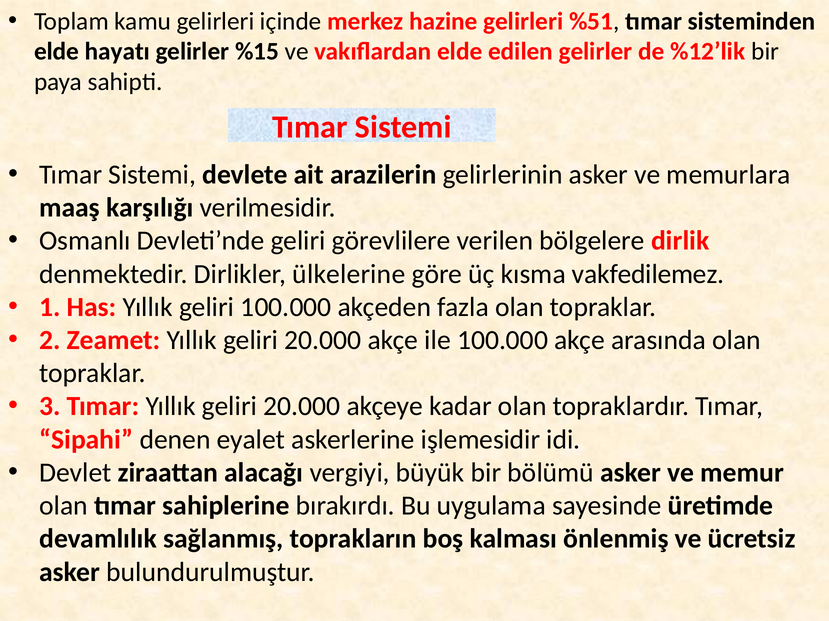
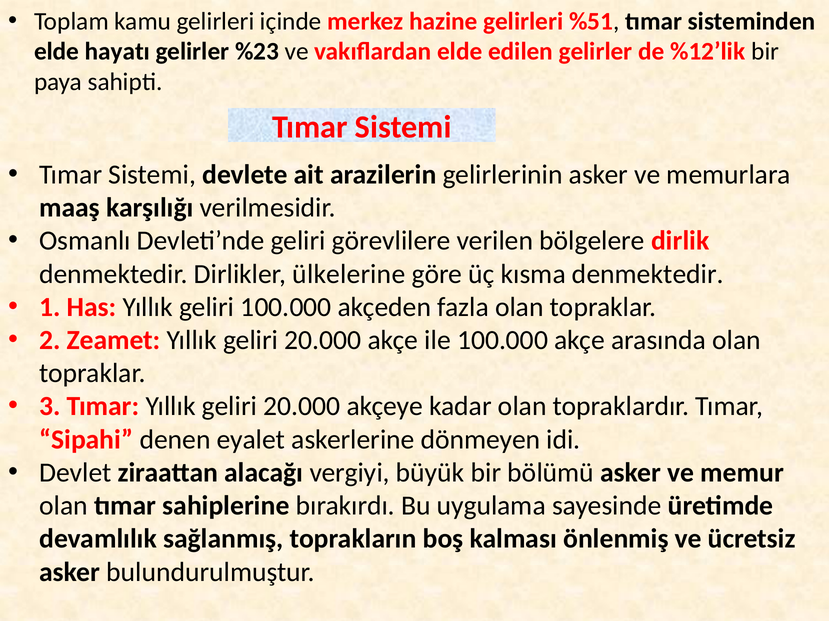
%15: %15 -> %23
kısma vakfedilemez: vakfedilemez -> denmektedir
işlemesidir: işlemesidir -> dönmeyen
